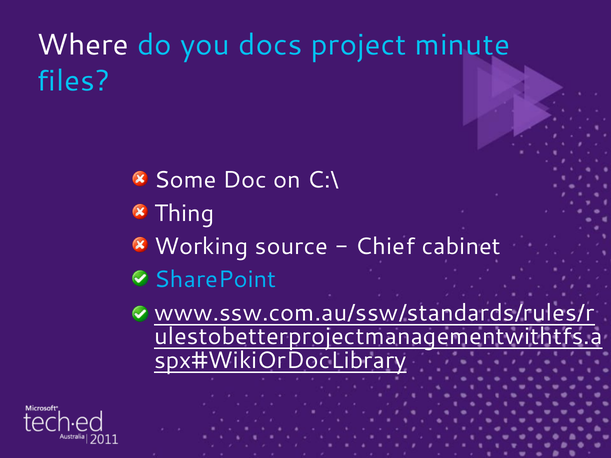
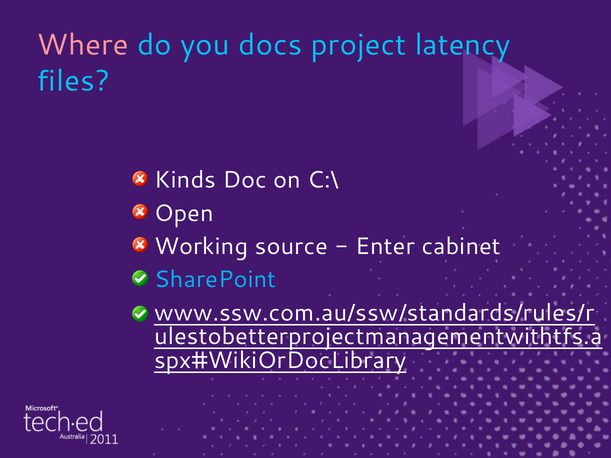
Where colour: white -> pink
minute: minute -> latency
Some: Some -> Kinds
Thing: Thing -> Open
Chief: Chief -> Enter
